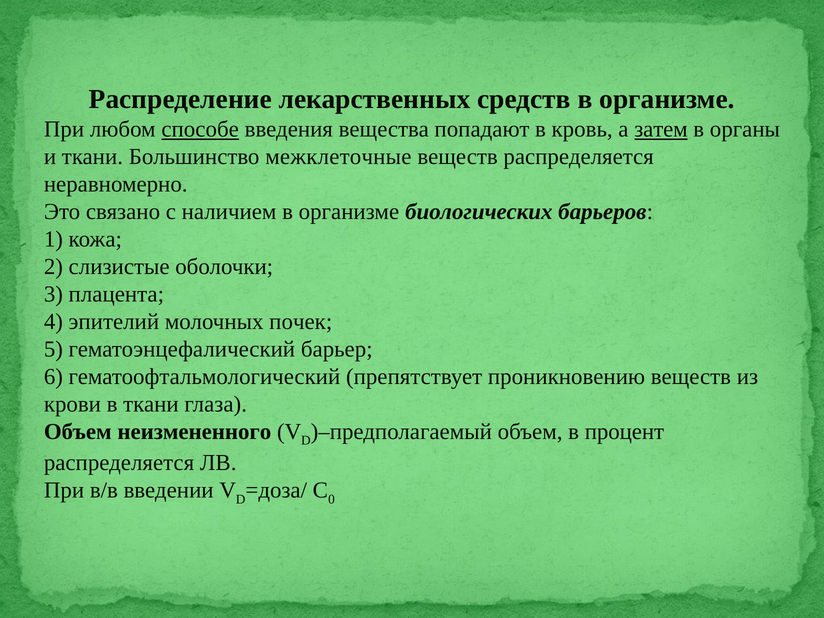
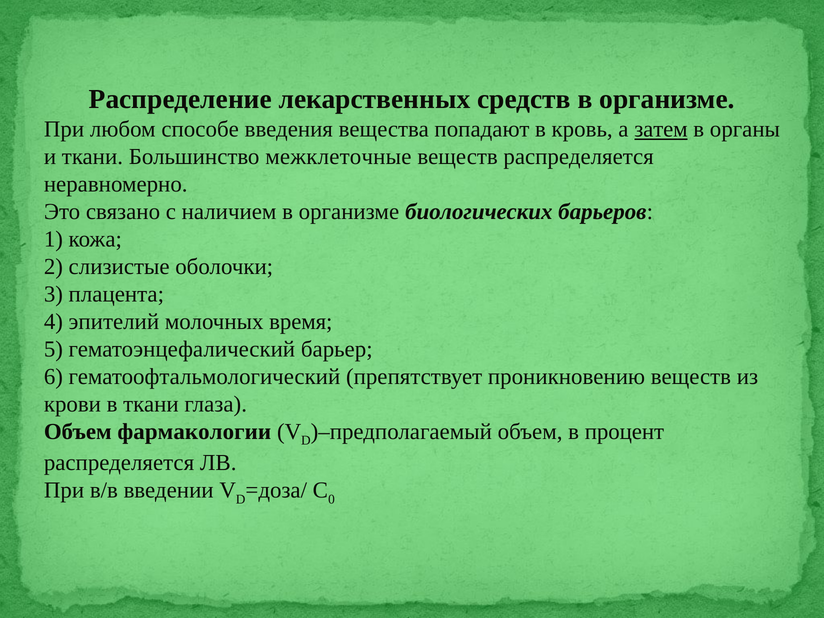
способе underline: present -> none
почек: почек -> время
неизмененного: неизмененного -> фармакологии
